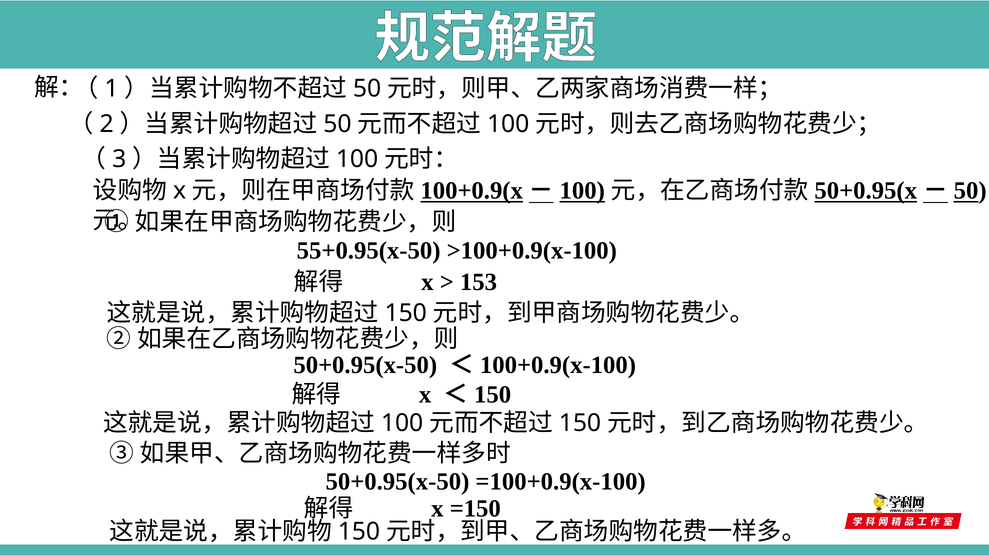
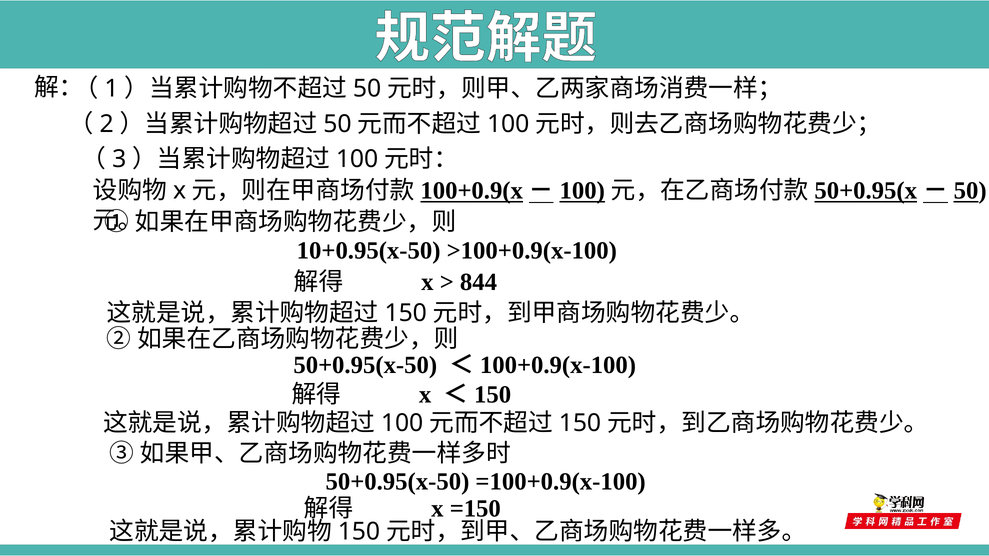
55+0.95(x-50: 55+0.95(x-50 -> 10+0.95(x-50
153: 153 -> 844
